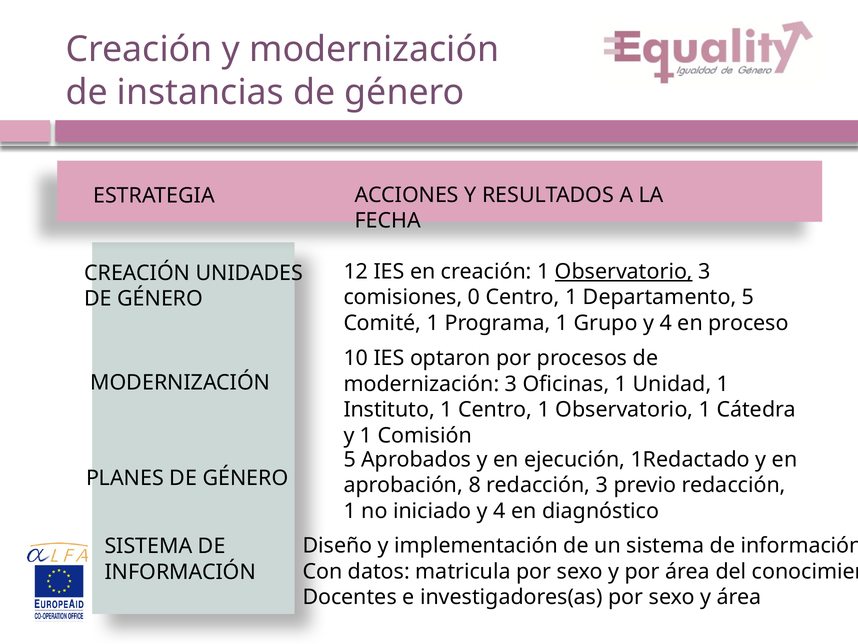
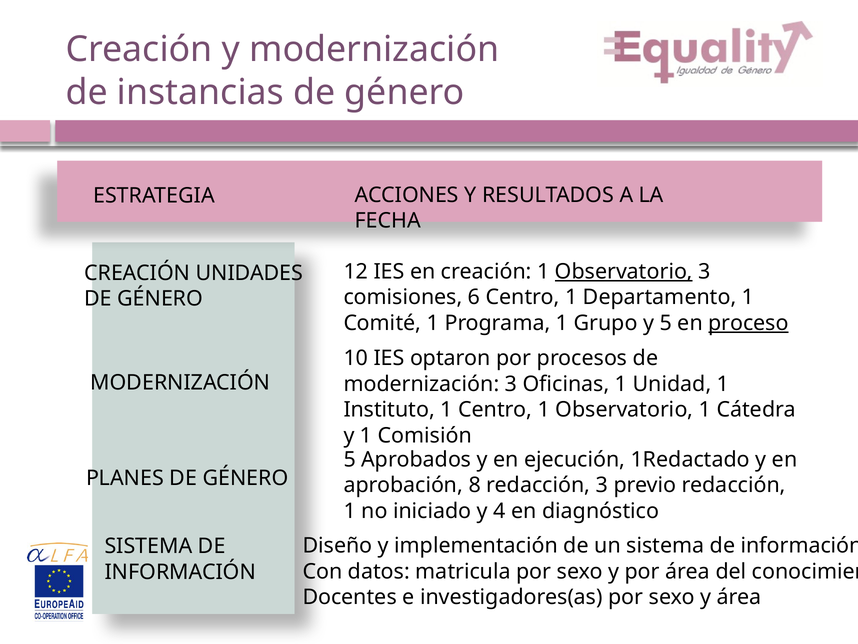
0: 0 -> 6
Departamento 5: 5 -> 1
Grupo y 4: 4 -> 5
proceso underline: none -> present
